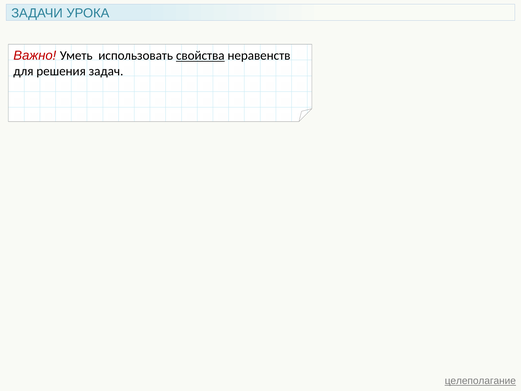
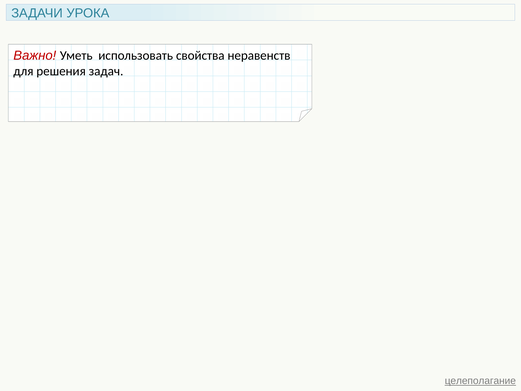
свойства underline: present -> none
